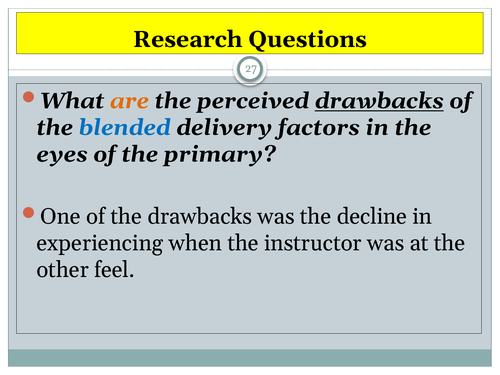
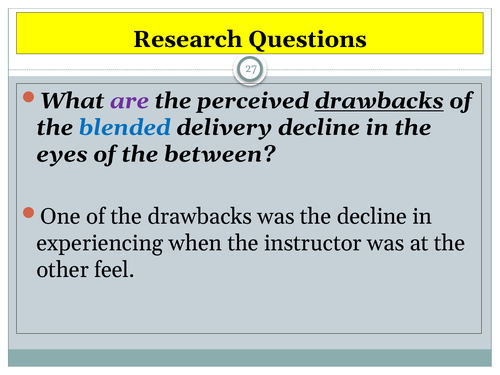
are colour: orange -> purple
delivery factors: factors -> decline
primary: primary -> between
